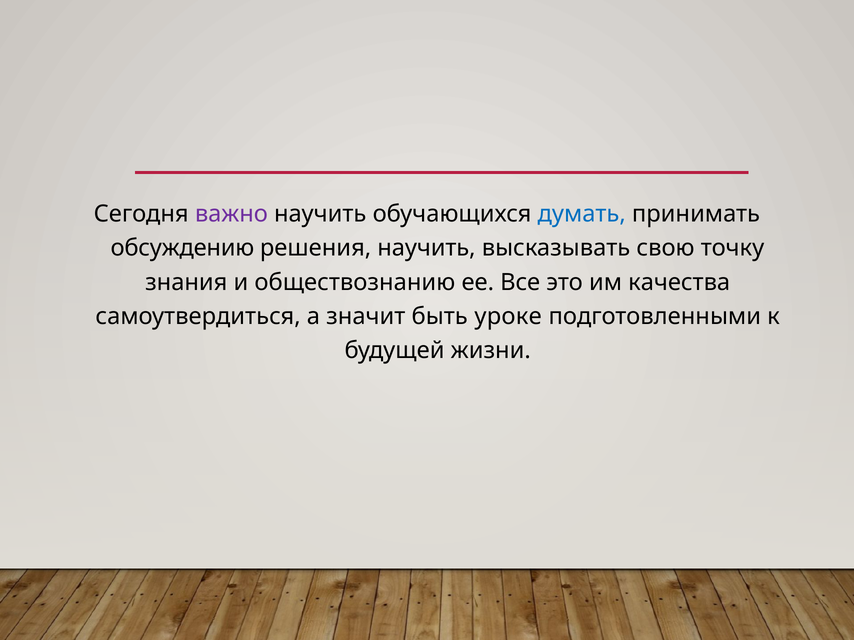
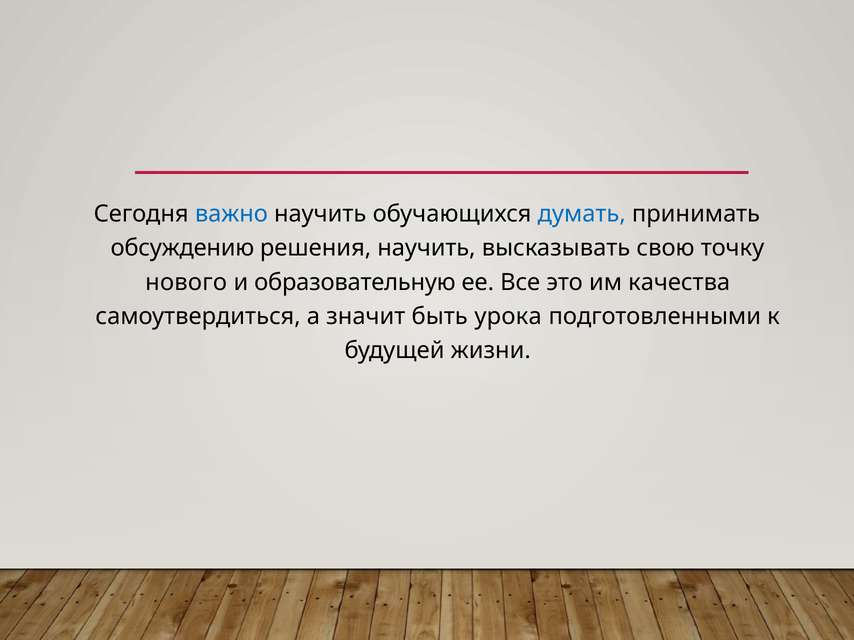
важно colour: purple -> blue
знания: знания -> нового
обществознанию: обществознанию -> образовательную
уроке: уроке -> урока
